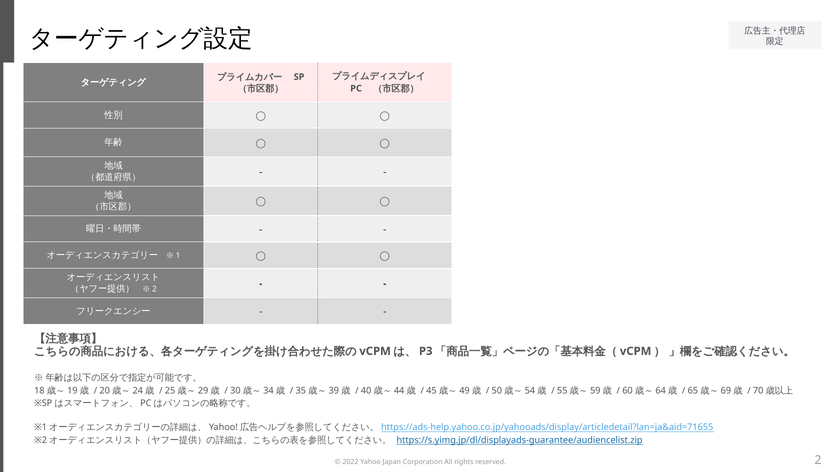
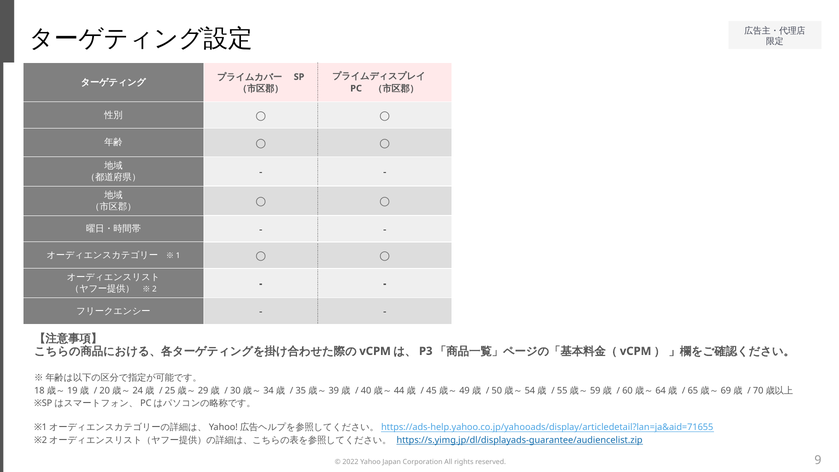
2: 2 -> 9
